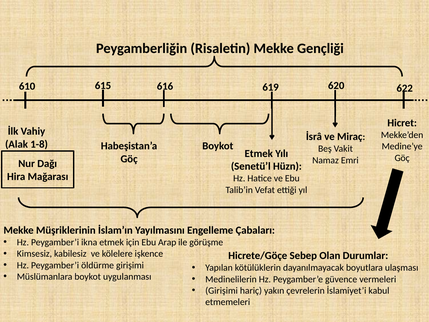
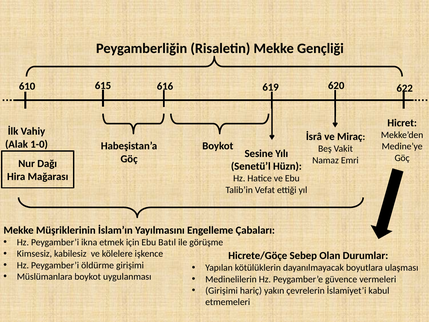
1-8: 1-8 -> 1-0
Etmek at (259, 153): Etmek -> Sesine
Arap: Arap -> Batıl
